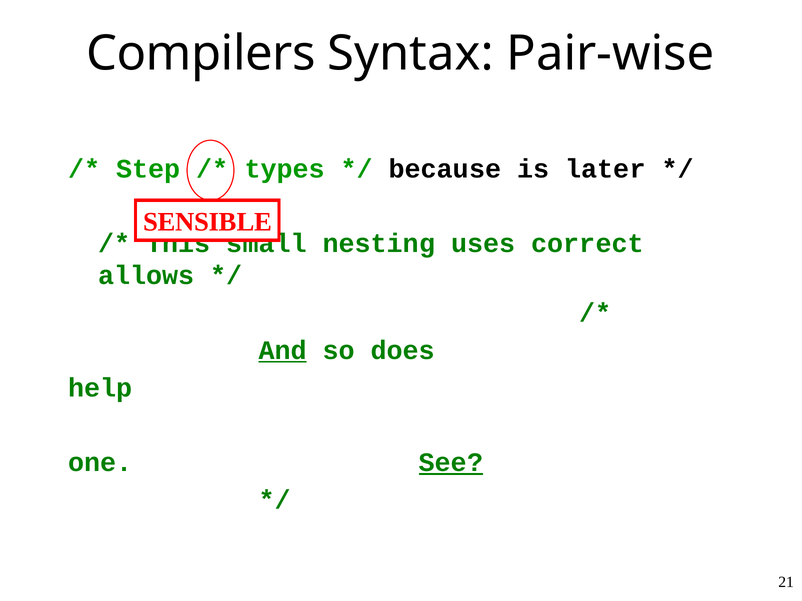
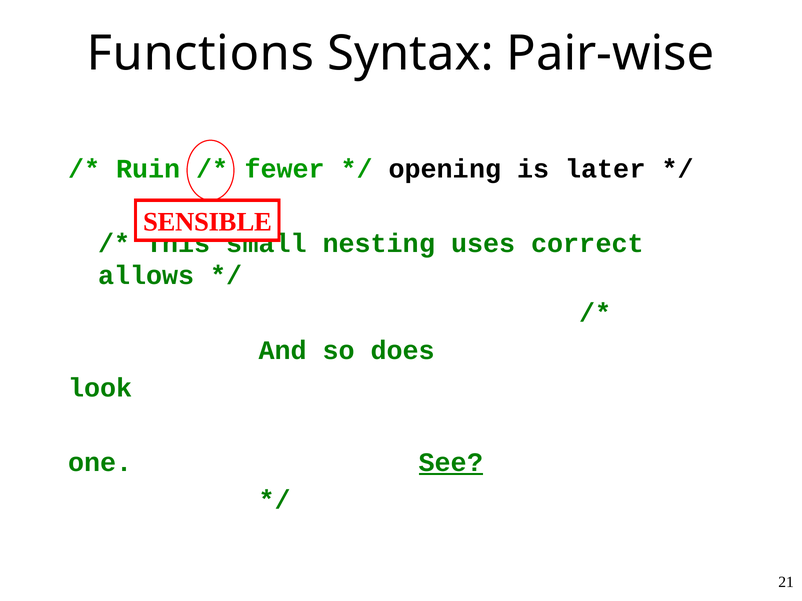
Compilers: Compilers -> Functions
Step: Step -> Ruin
types: types -> fewer
because: because -> opening
And underline: present -> none
help: help -> look
